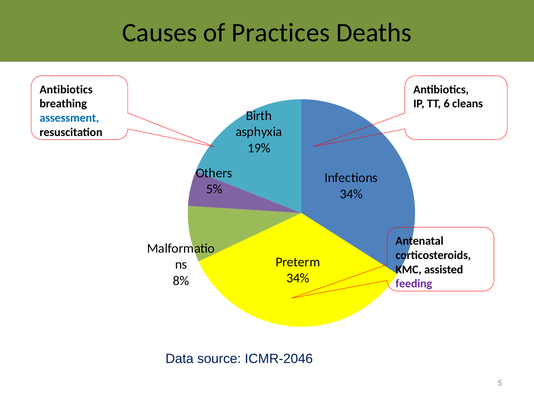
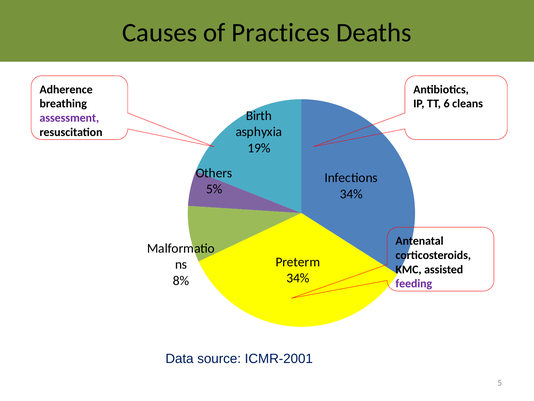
Antibiotics at (66, 89): Antibiotics -> Adherence
assessment colour: blue -> purple
ICMR-2046: ICMR-2046 -> ICMR-2001
